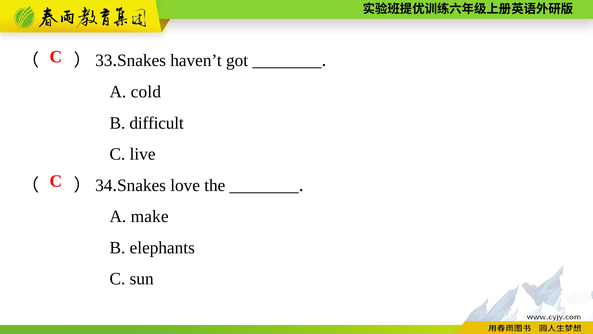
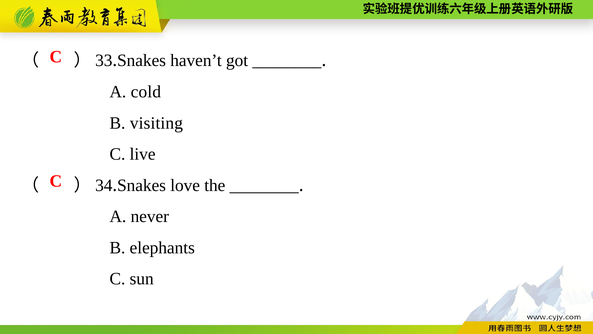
difficult: difficult -> visiting
make: make -> never
